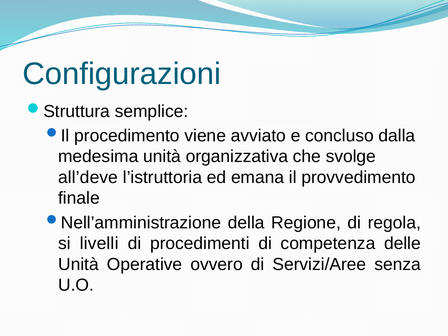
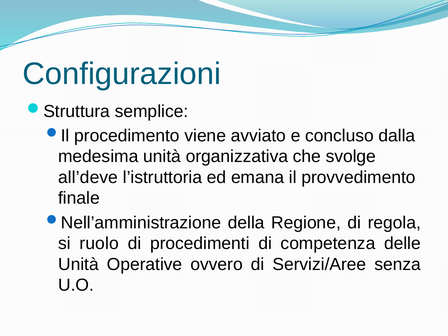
livelli: livelli -> ruolo
